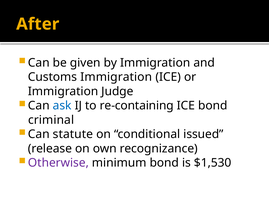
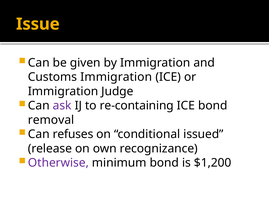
After: After -> Issue
ask colour: blue -> purple
criminal: criminal -> removal
statute: statute -> refuses
$1,530: $1,530 -> $1,200
